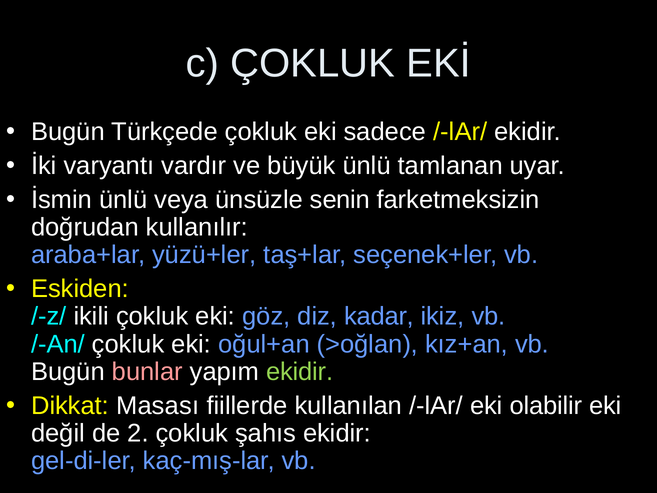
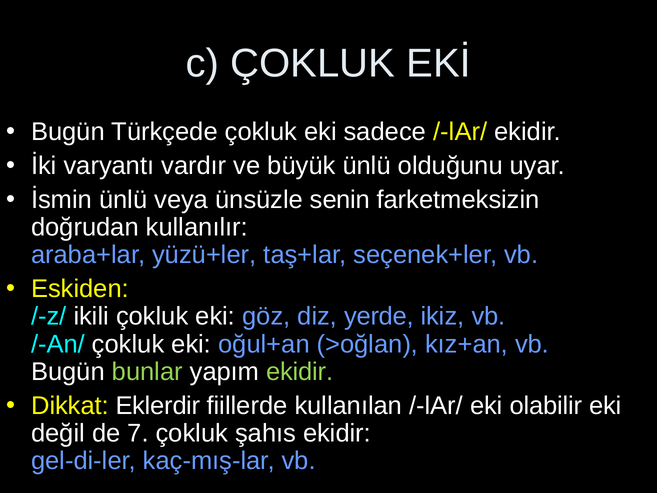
tamlanan: tamlanan -> olduğunu
kadar: kadar -> yerde
bunlar colour: pink -> light green
Masası: Masası -> Eklerdir
2: 2 -> 7
